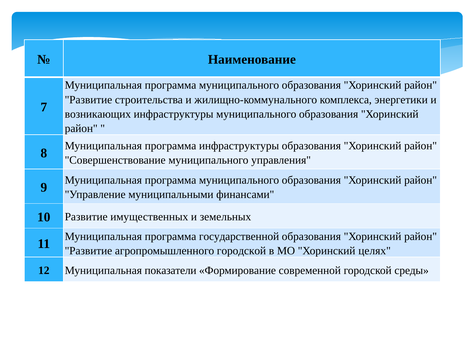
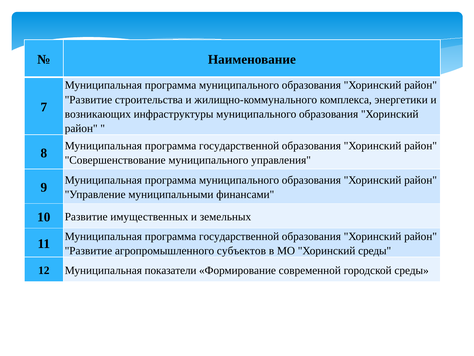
инфраструктуры at (239, 145): инфраструктуры -> государственной
агропромышленного городской: городской -> субъектов
Хоринский целях: целях -> среды
